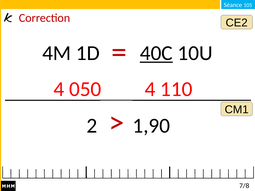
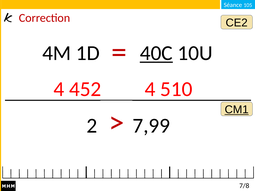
050: 050 -> 452
110: 110 -> 510
CM1 underline: none -> present
1,90: 1,90 -> 7,99
